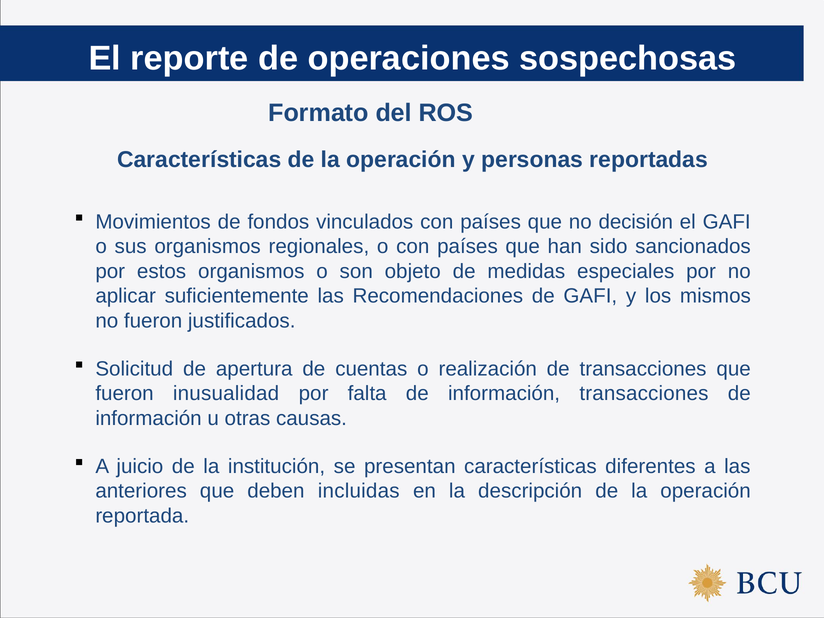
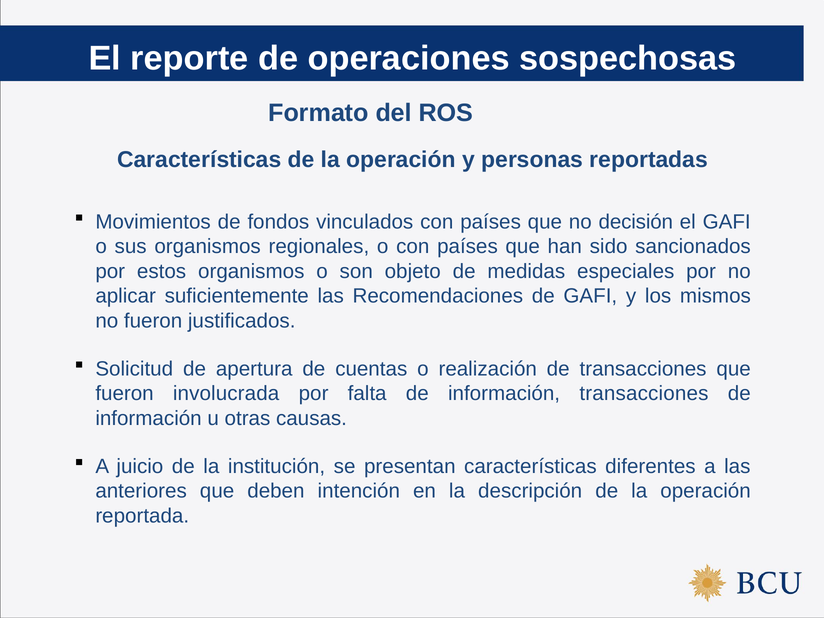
inusualidad: inusualidad -> involucrada
incluidas: incluidas -> intención
